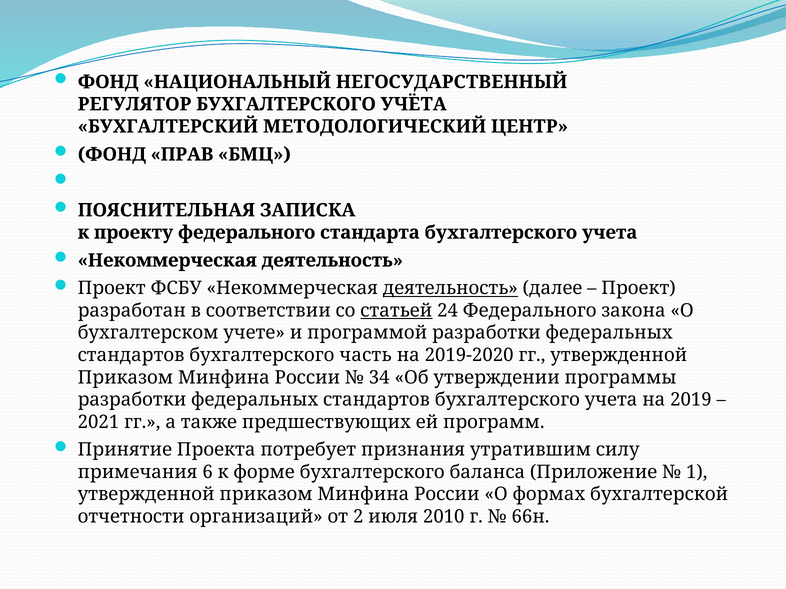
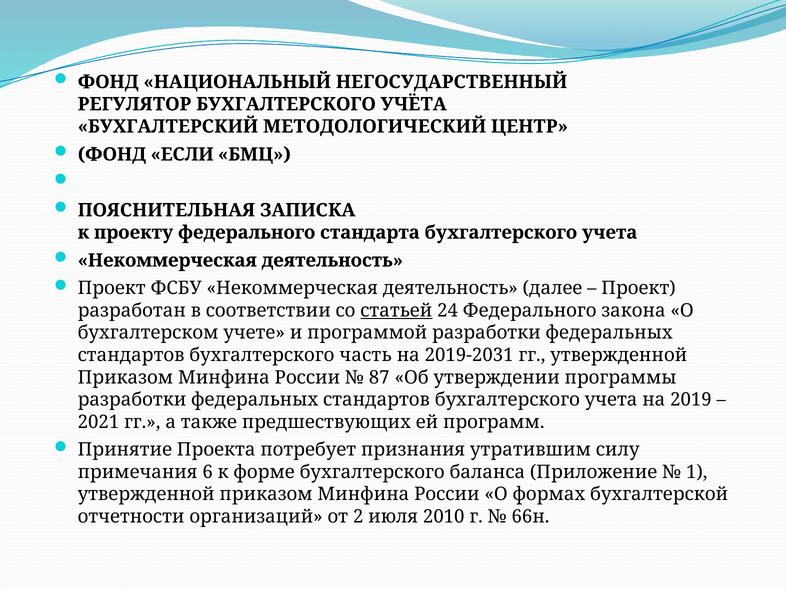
ПРАВ: ПРАВ -> ЕСЛИ
деятельность at (450, 289) underline: present -> none
2019-2020: 2019-2020 -> 2019-2031
34: 34 -> 87
